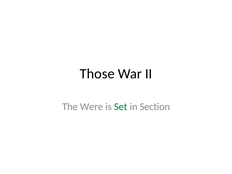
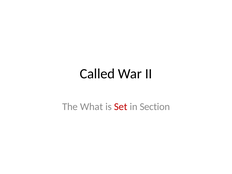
Those: Those -> Called
Were: Were -> What
Set colour: green -> red
